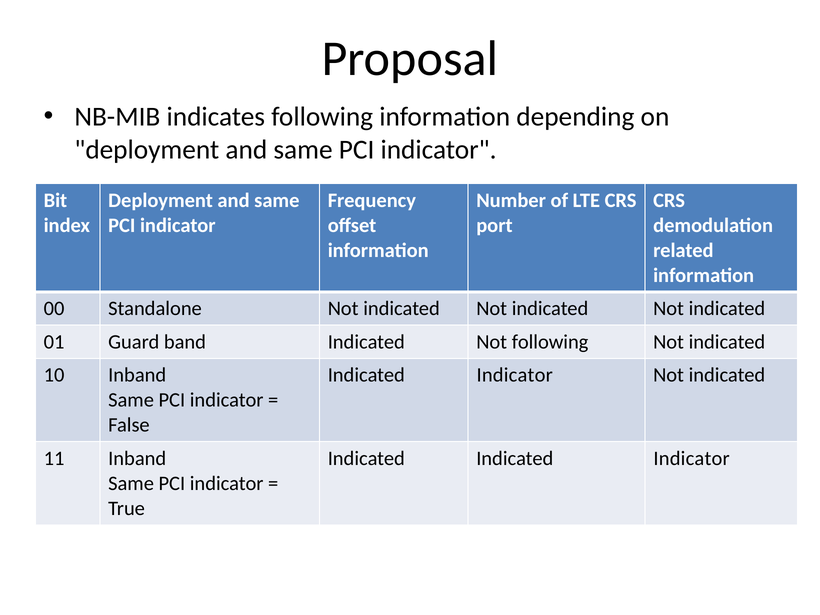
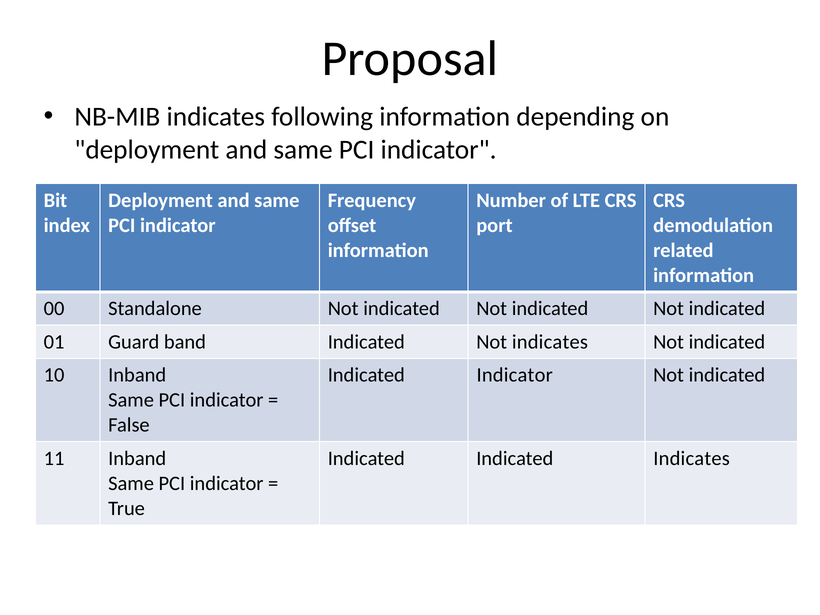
Not following: following -> indicates
Indicated Indicated Indicator: Indicator -> Indicates
